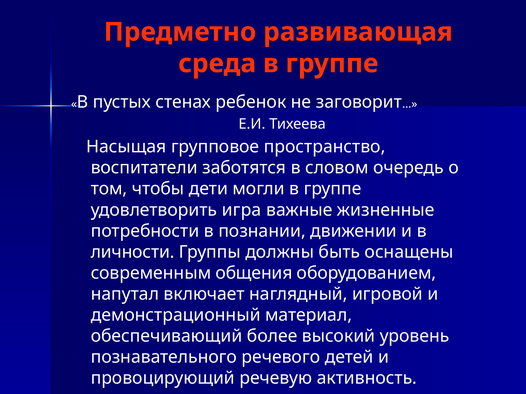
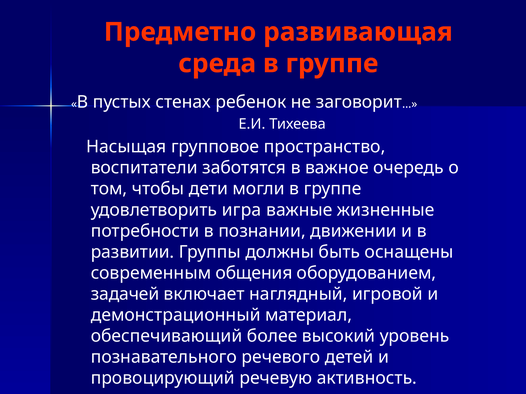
словом: словом -> важное
личности: личности -> развитии
напутал: напутал -> задачей
